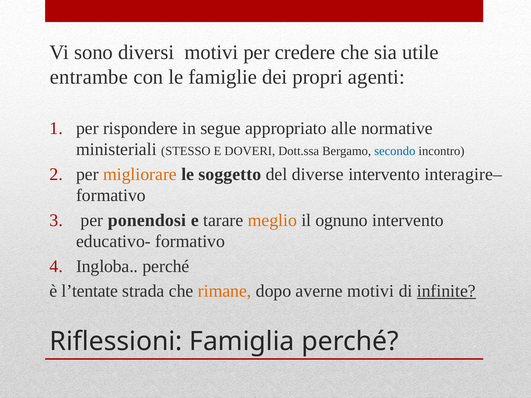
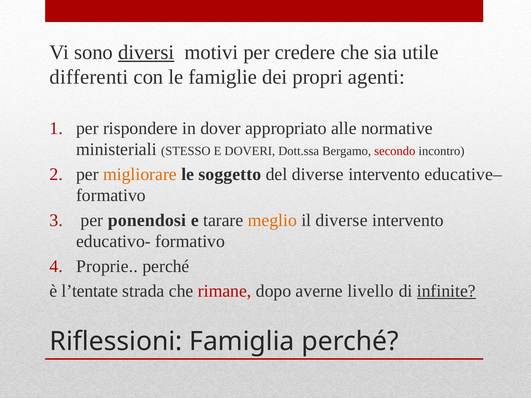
diversi underline: none -> present
entrambe: entrambe -> differenti
segue: segue -> dover
secondo colour: blue -> red
interagire–: interagire– -> educative–
il ognuno: ognuno -> diverse
Ingloba: Ingloba -> Proprie
rimane colour: orange -> red
averne motivi: motivi -> livello
